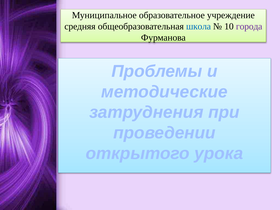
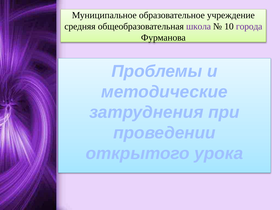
школа colour: blue -> purple
